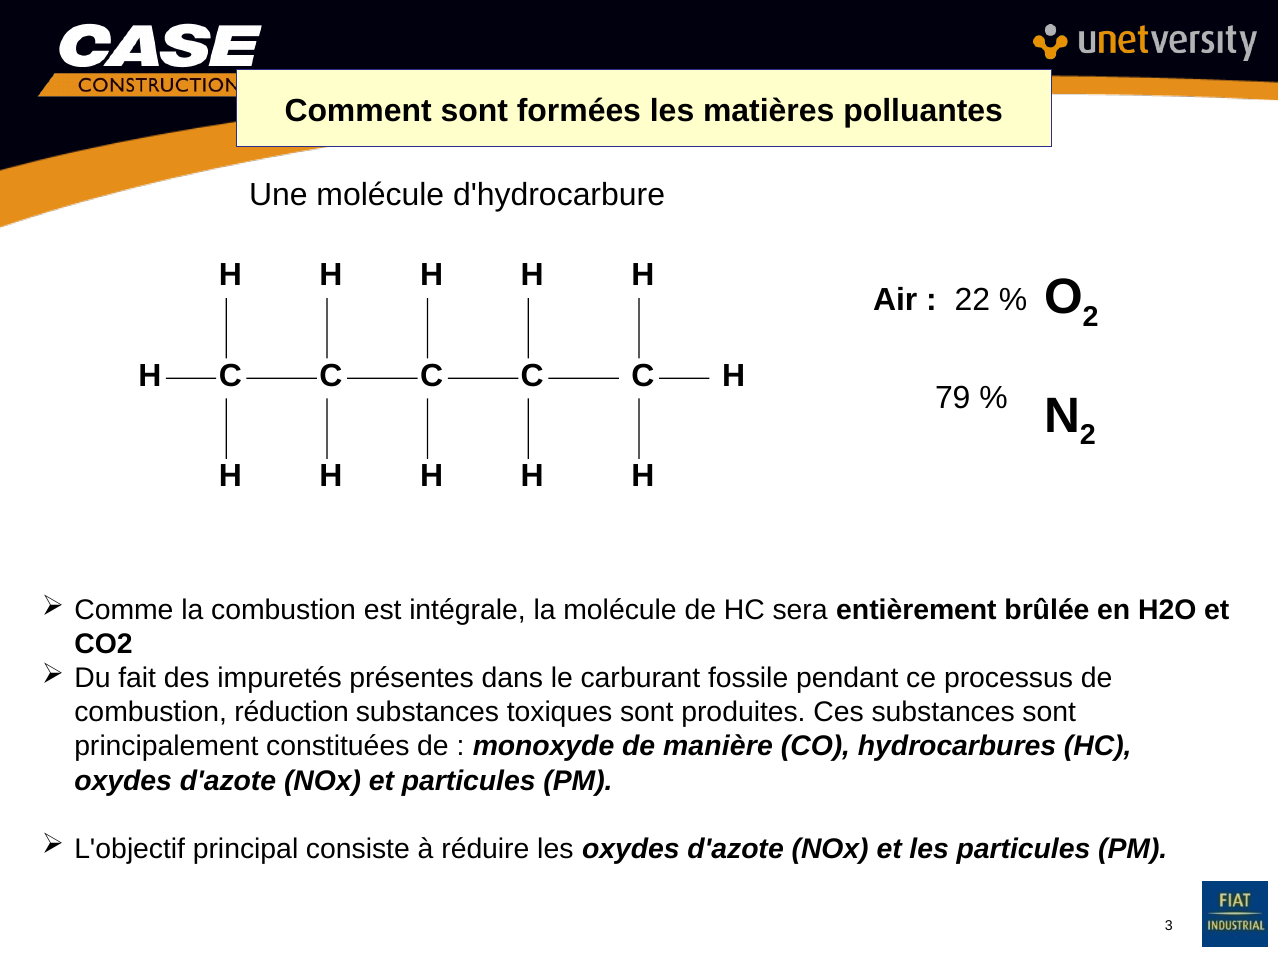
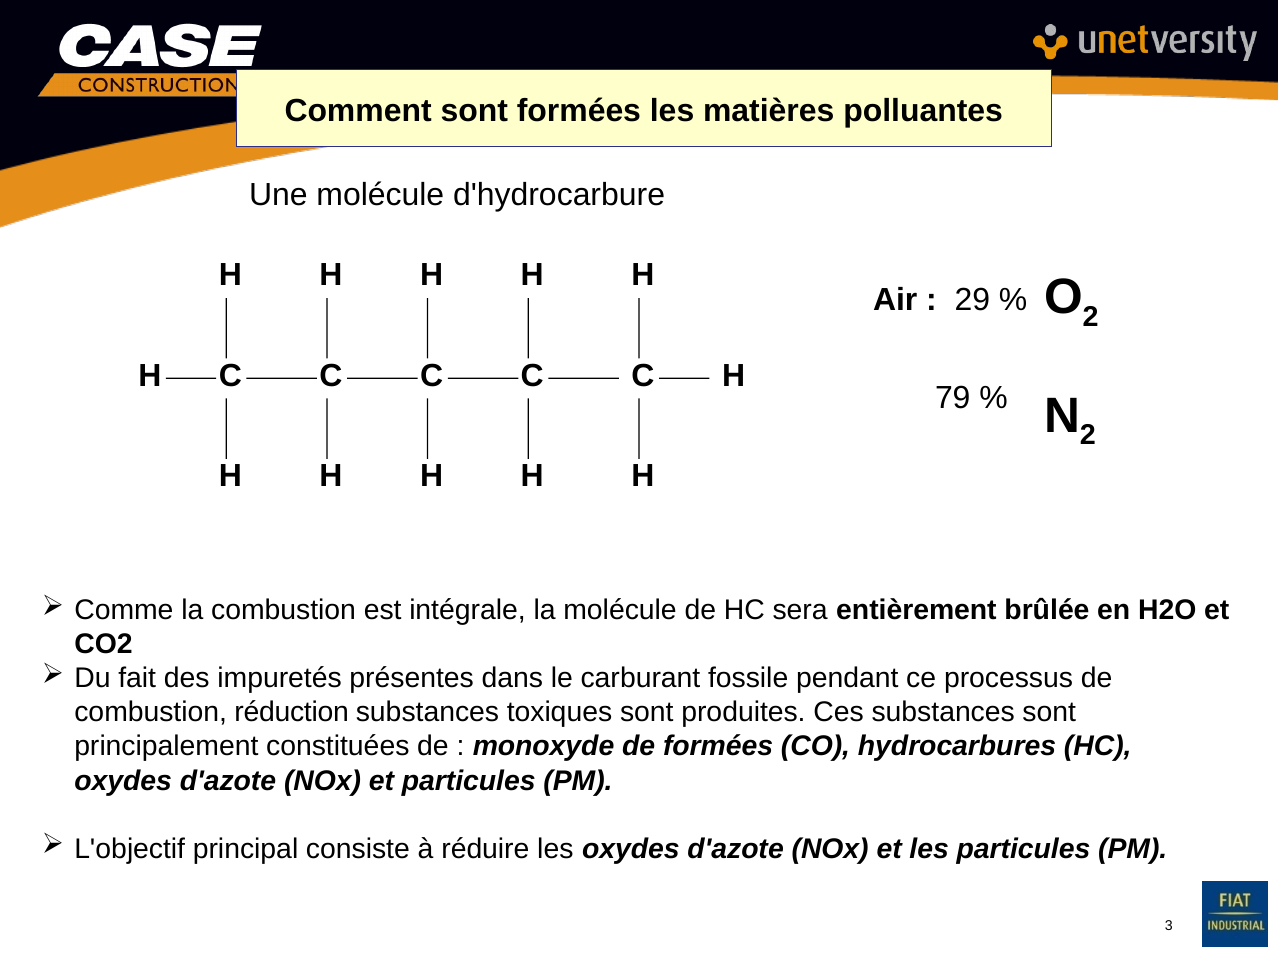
22: 22 -> 29
de manière: manière -> formées
